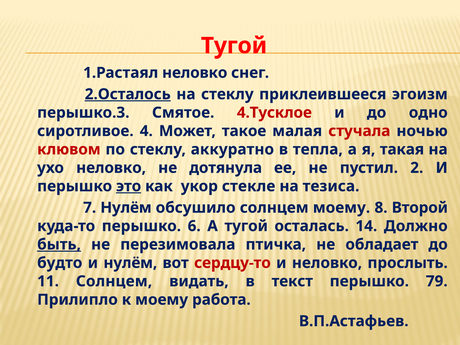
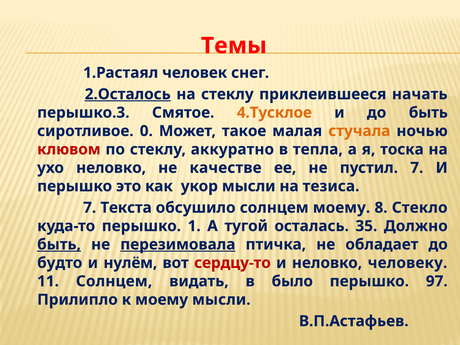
Тугой at (234, 46): Тугой -> Темы
1.Растаял неловко: неловко -> человек
эгоизм: эгоизм -> начать
4.Тусклое colour: red -> orange
до одно: одно -> быть
4: 4 -> 0
стучала colour: red -> orange
такая: такая -> тоска
дотянула: дотянула -> качестве
пустил 2: 2 -> 7
это underline: present -> none
укор стекле: стекле -> мысли
7 Нулём: Нулём -> Текста
Второй: Второй -> Стекло
6: 6 -> 1
14: 14 -> 35
перезимовала underline: none -> present
прослыть: прослыть -> человеку
текст: текст -> было
79: 79 -> 97
моему работа: работа -> мысли
